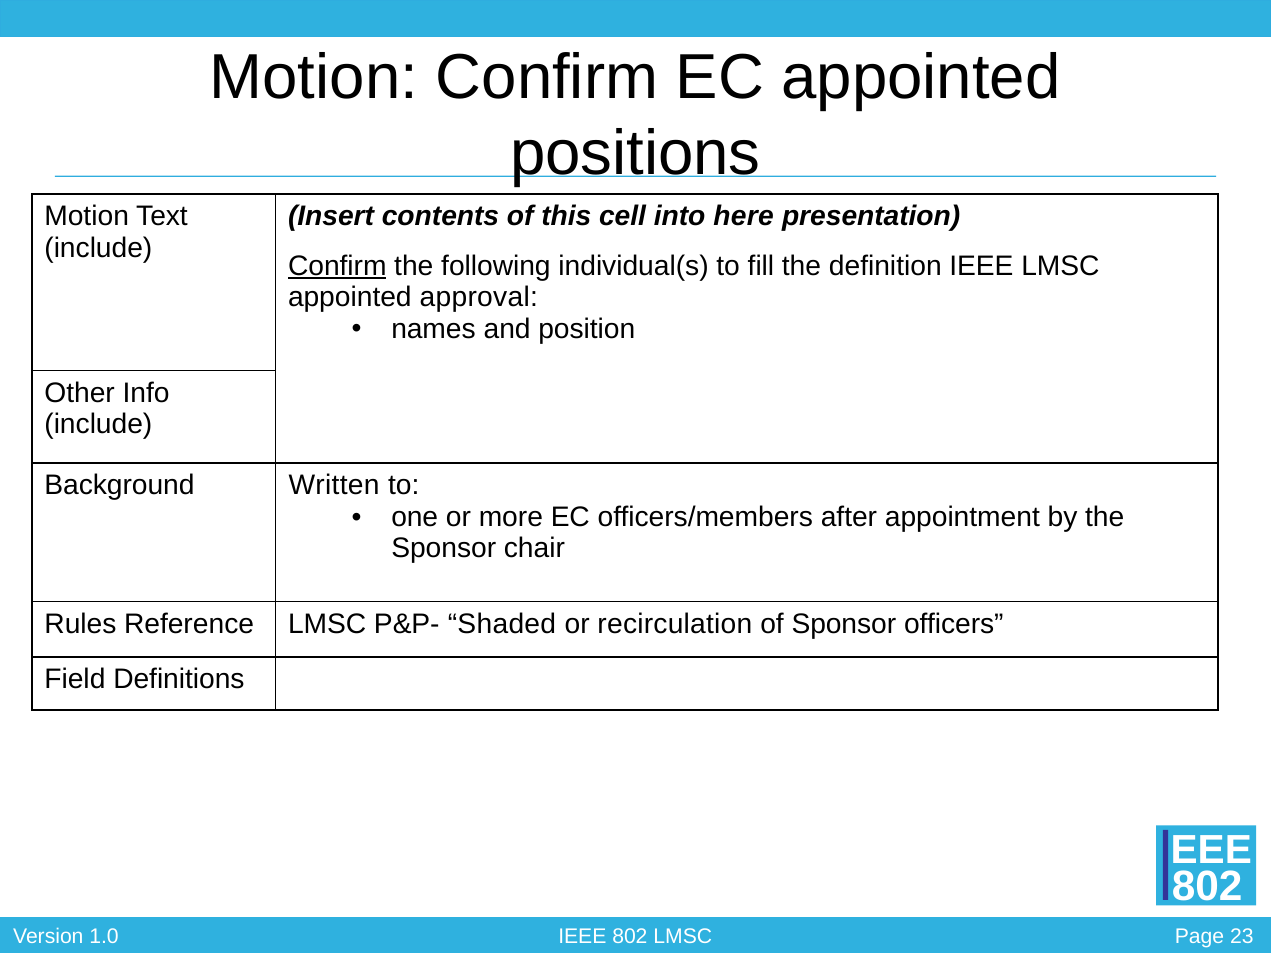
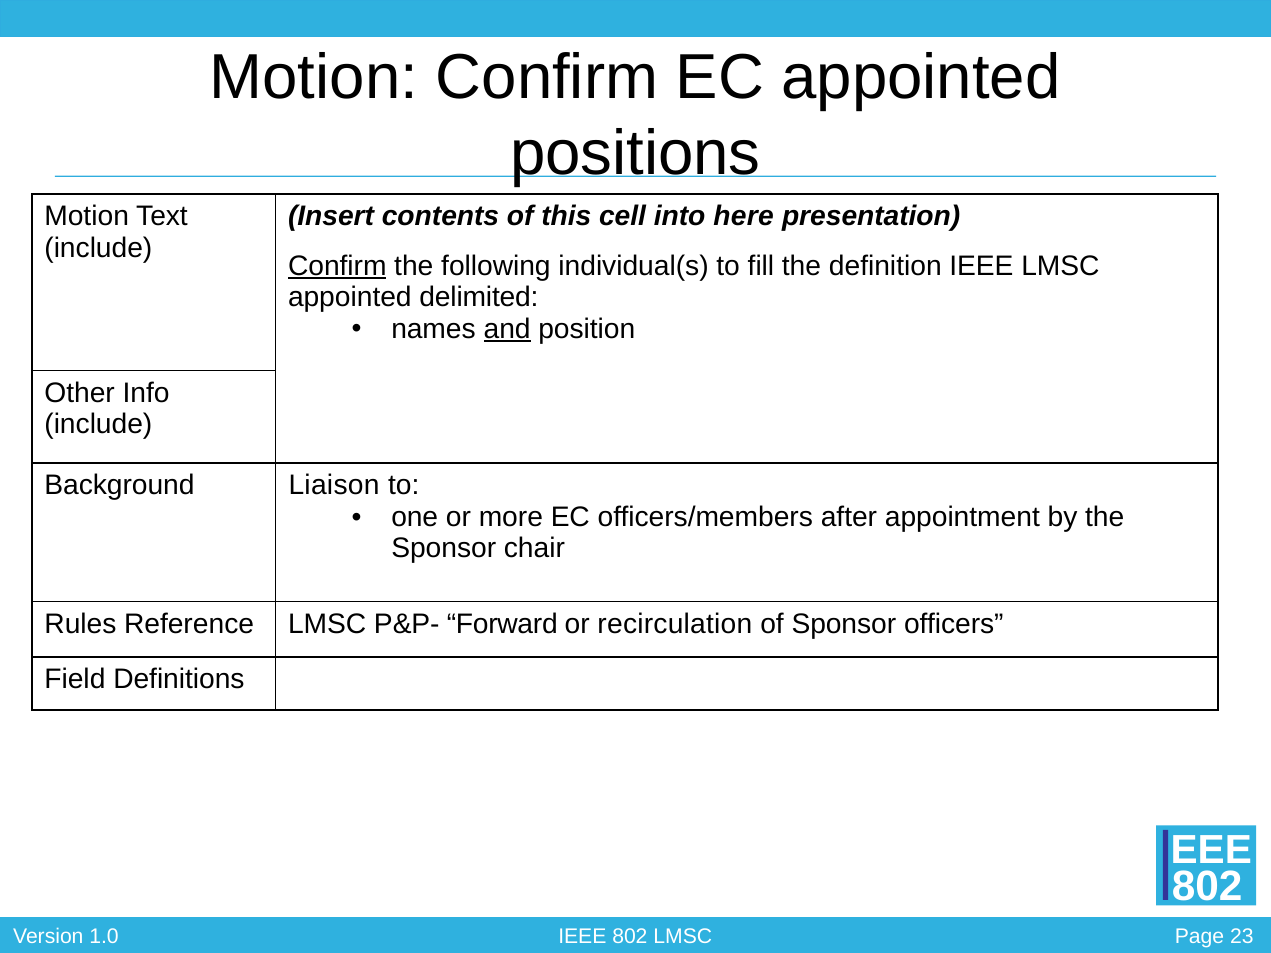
approval: approval -> delimited
and underline: none -> present
Written: Written -> Liaison
Shaded: Shaded -> Forward
